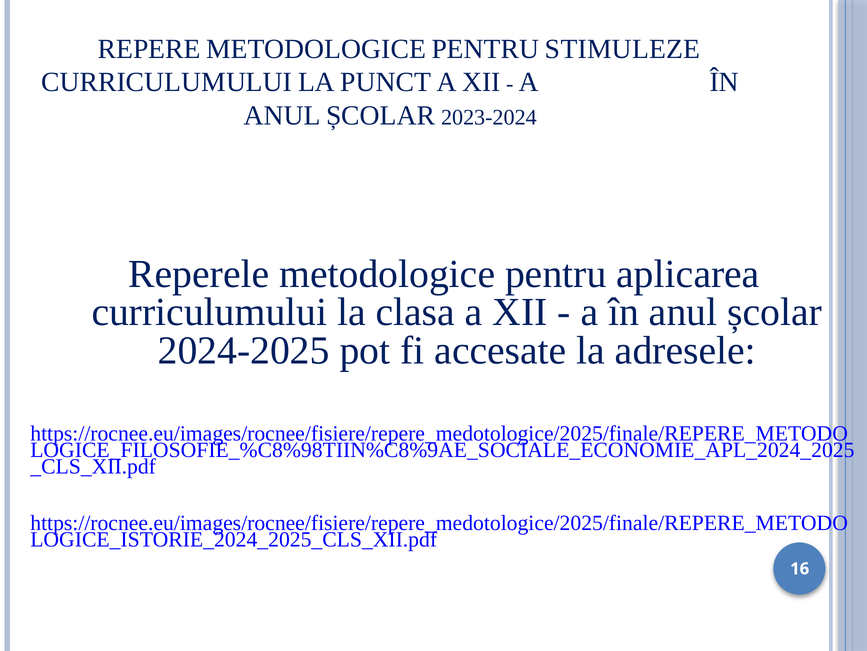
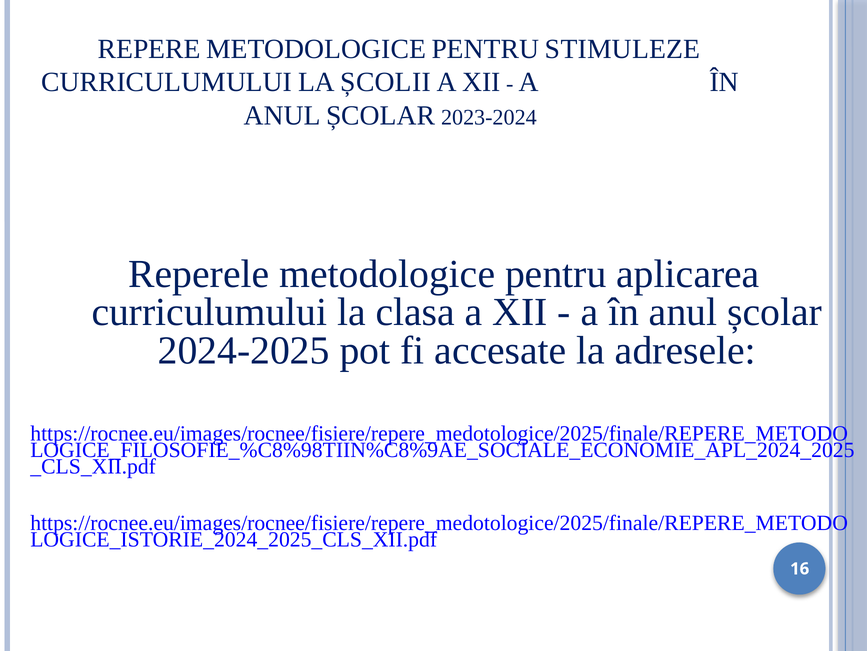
PUNCT: PUNCT -> ȘCOLII
